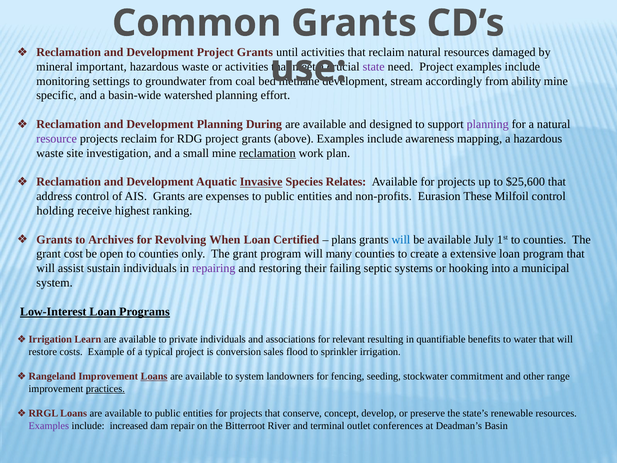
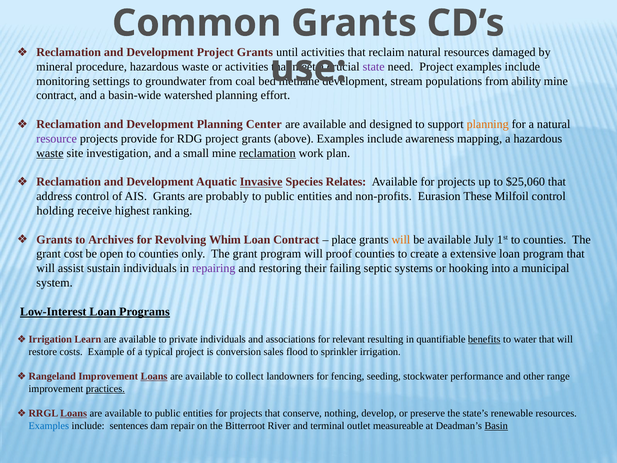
important: important -> procedure
accordingly: accordingly -> populations
specific at (56, 95): specific -> contract
During: During -> Center
planning at (488, 124) colour: purple -> orange
projects reclaim: reclaim -> provide
waste at (50, 153) underline: none -> present
$25,600: $25,600 -> $25,060
expenses: expenses -> probably
When: When -> Whim
Loan Certified: Certified -> Contract
plans: plans -> place
will at (401, 239) colour: blue -> orange
many: many -> proof
benefits underline: none -> present
to system: system -> collect
commitment: commitment -> performance
Loans at (74, 413) underline: none -> present
concept: concept -> nothing
Examples at (49, 426) colour: purple -> blue
increased: increased -> sentences
conferences: conferences -> measureable
Basin underline: none -> present
